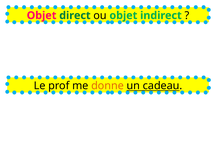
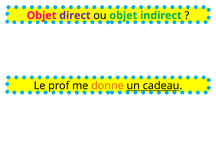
direct colour: green -> purple
